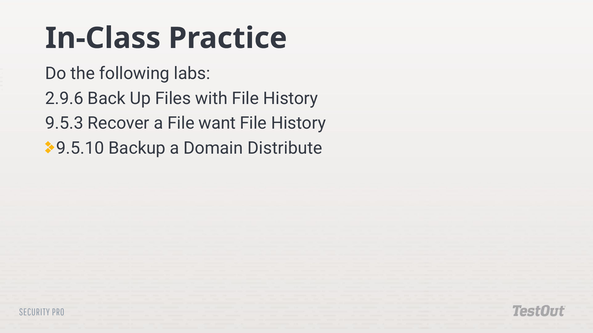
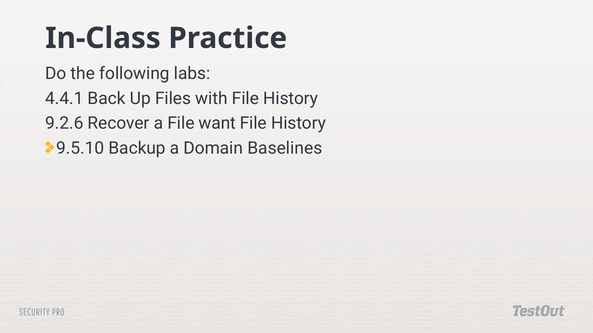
2.9.6: 2.9.6 -> 4.4.1
9.5.3: 9.5.3 -> 9.2.6
Distribute: Distribute -> Baselines
